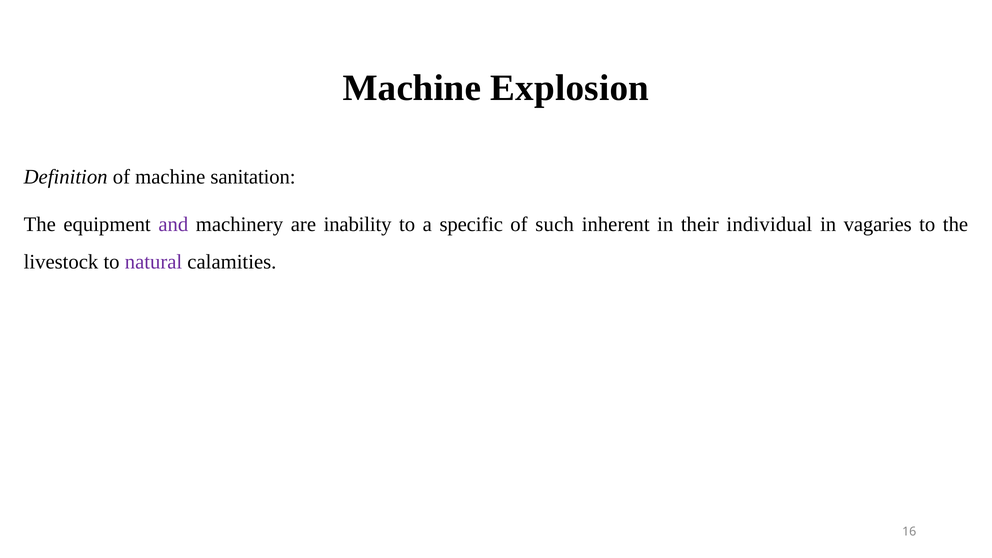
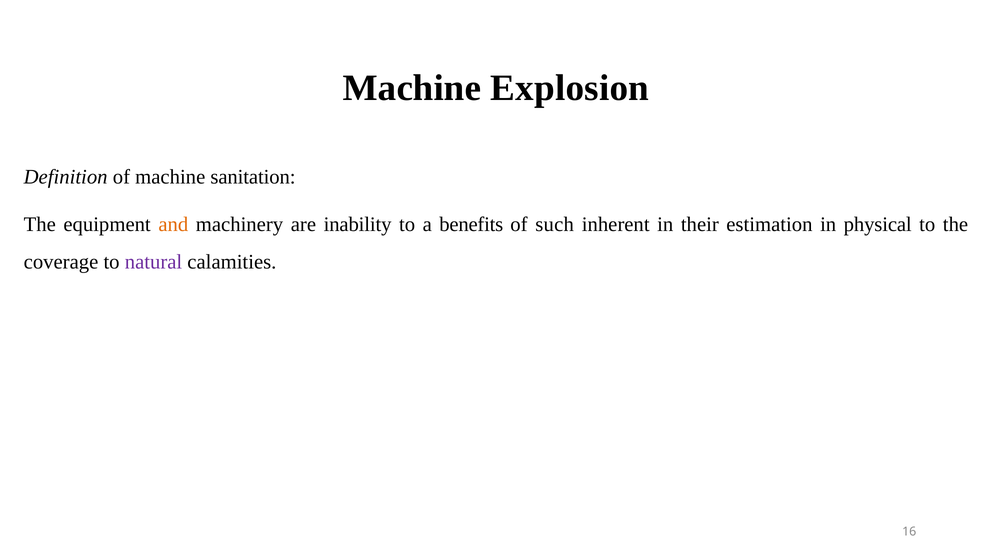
and colour: purple -> orange
specific: specific -> benefits
individual: individual -> estimation
vagaries: vagaries -> physical
livestock: livestock -> coverage
